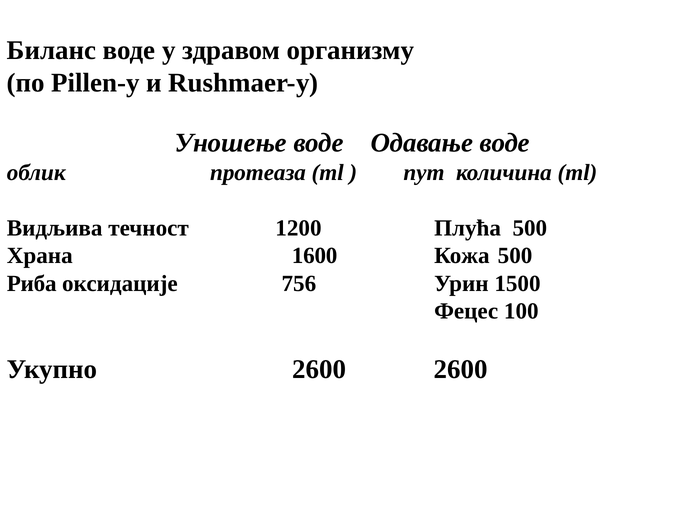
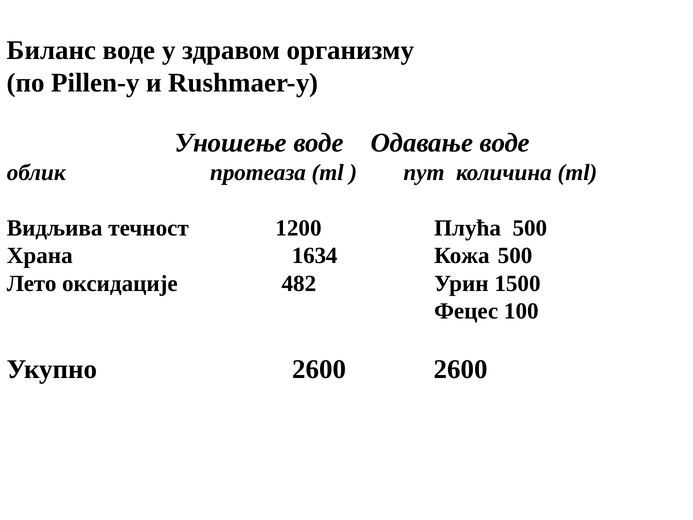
1600: 1600 -> 1634
Риба: Риба -> Лето
756: 756 -> 482
